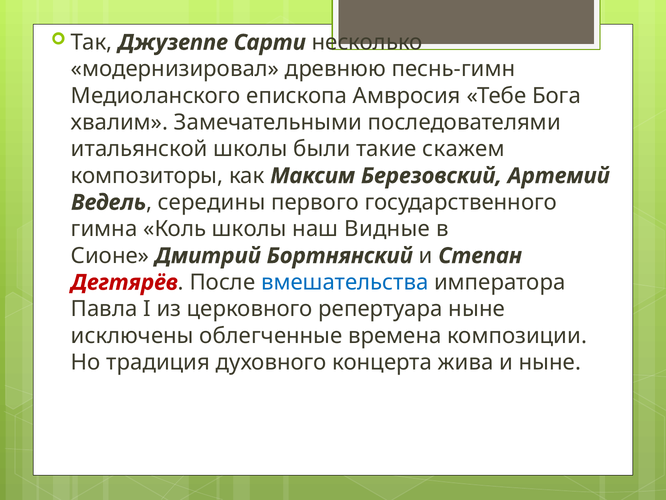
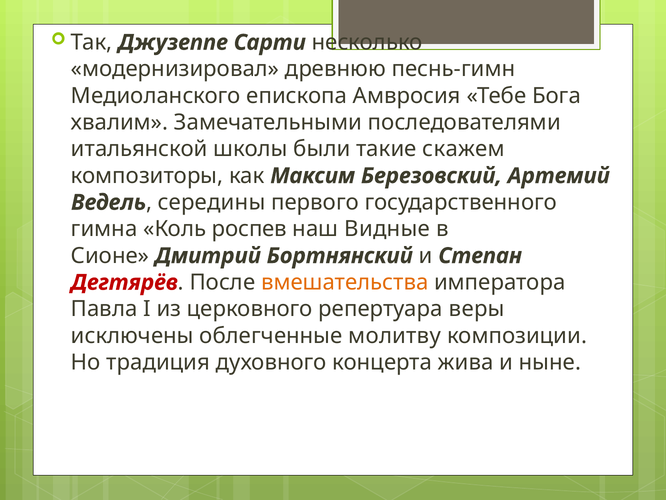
Коль школы: школы -> роспев
вмешательства colour: blue -> orange
репертуара ныне: ныне -> веры
времена: времена -> молитву
